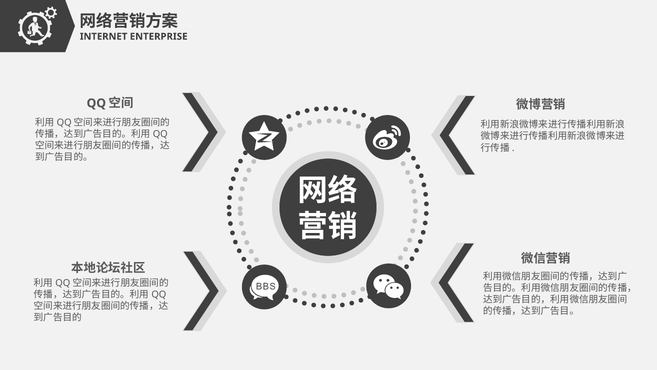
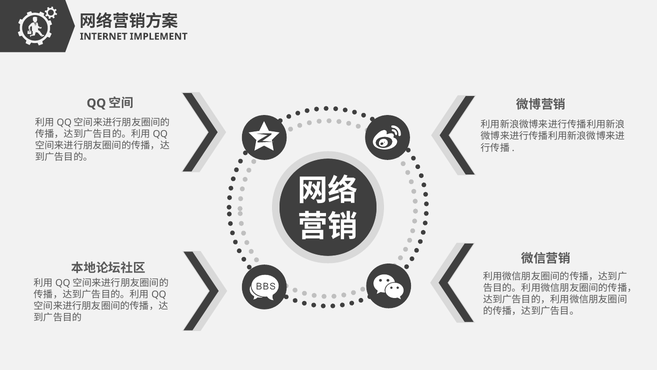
ENTERPRISE: ENTERPRISE -> IMPLEMENT
